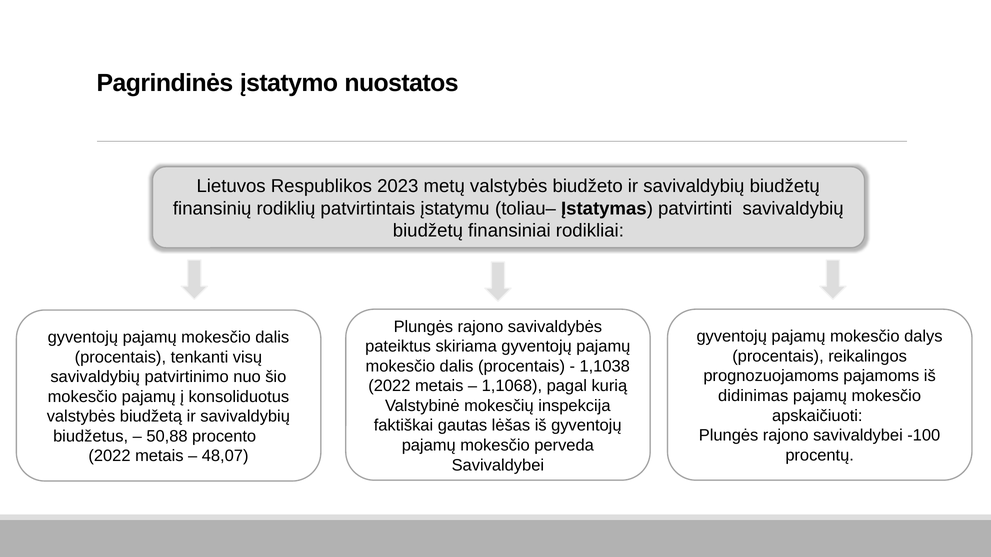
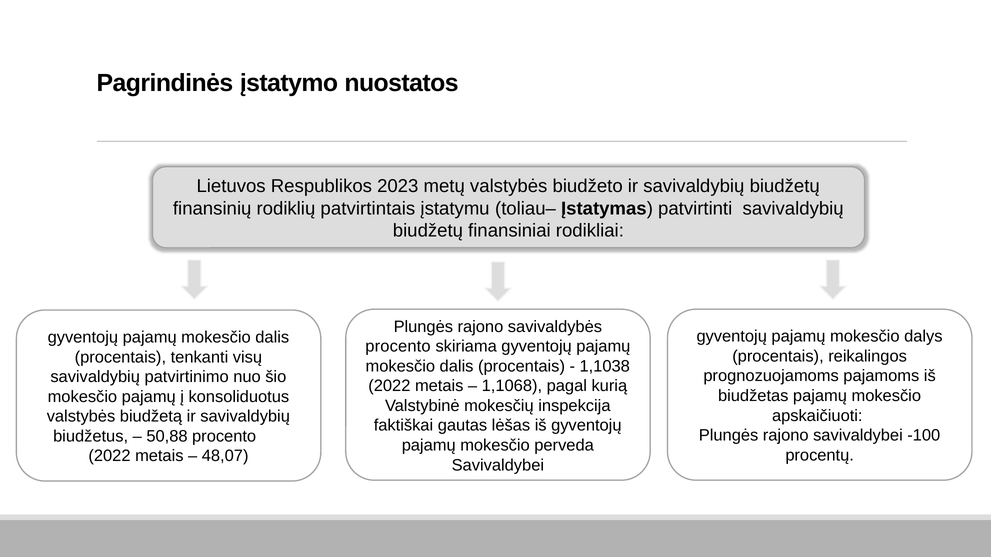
pateiktus at (398, 347): pateiktus -> procento
didinimas: didinimas -> biudžetas
